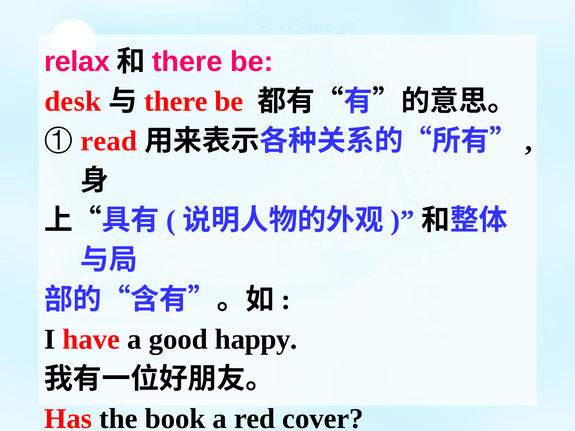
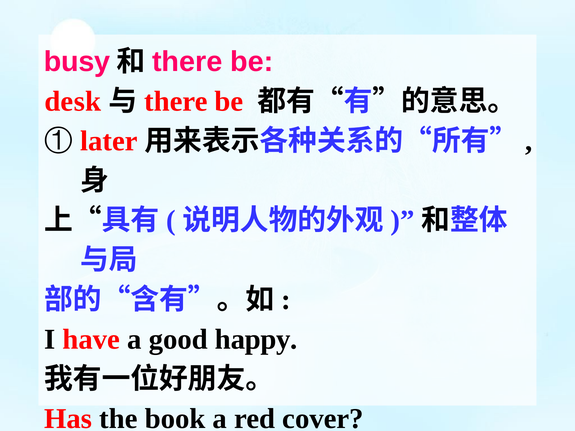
relax: relax -> busy
read: read -> later
